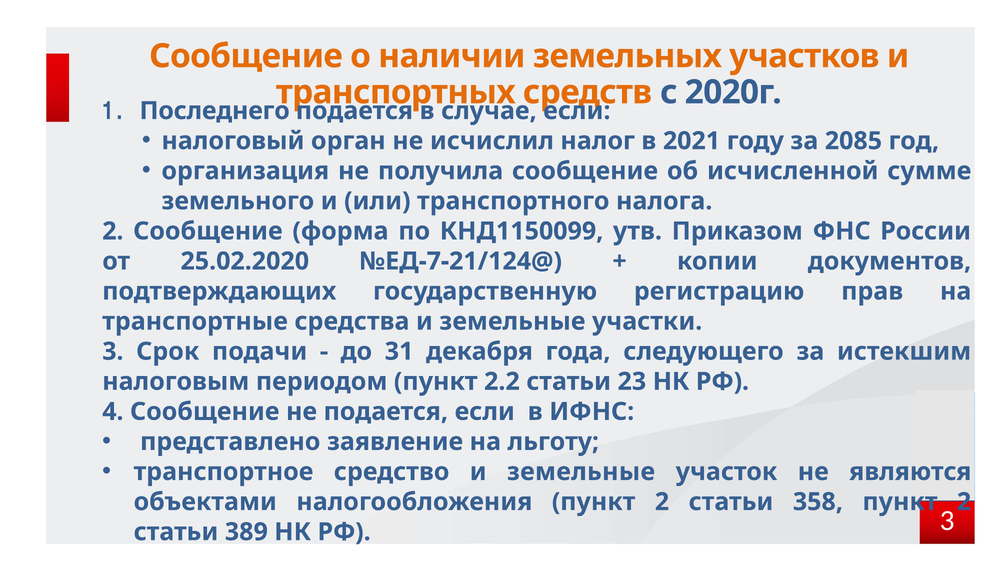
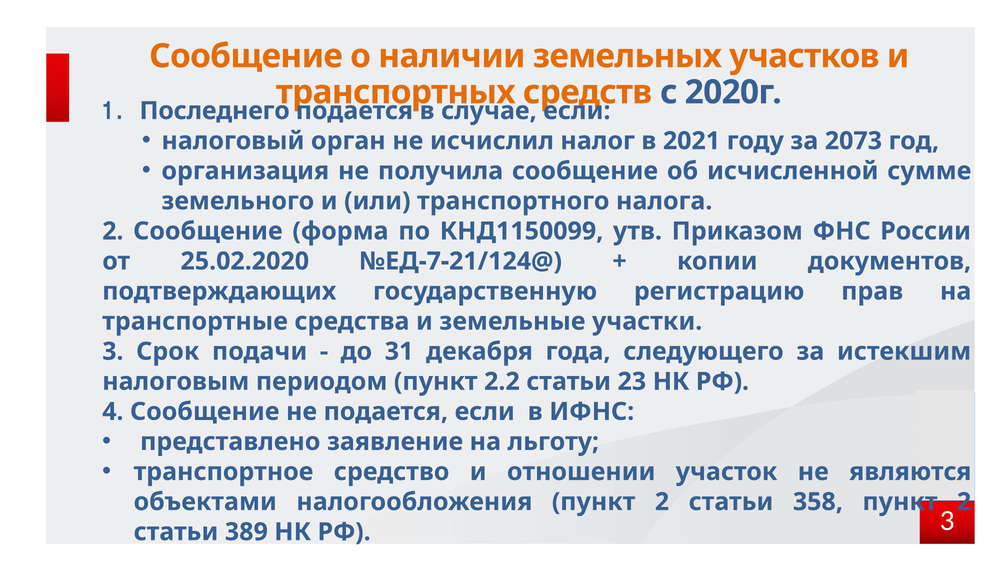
2085: 2085 -> 2073
средство и земельные: земельные -> отношении
